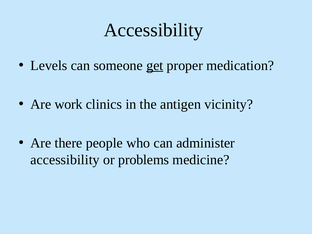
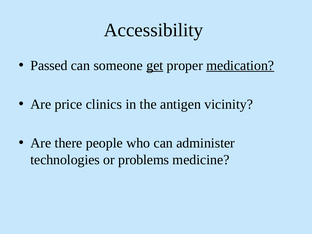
Levels: Levels -> Passed
medication underline: none -> present
work: work -> price
accessibility at (65, 160): accessibility -> technologies
